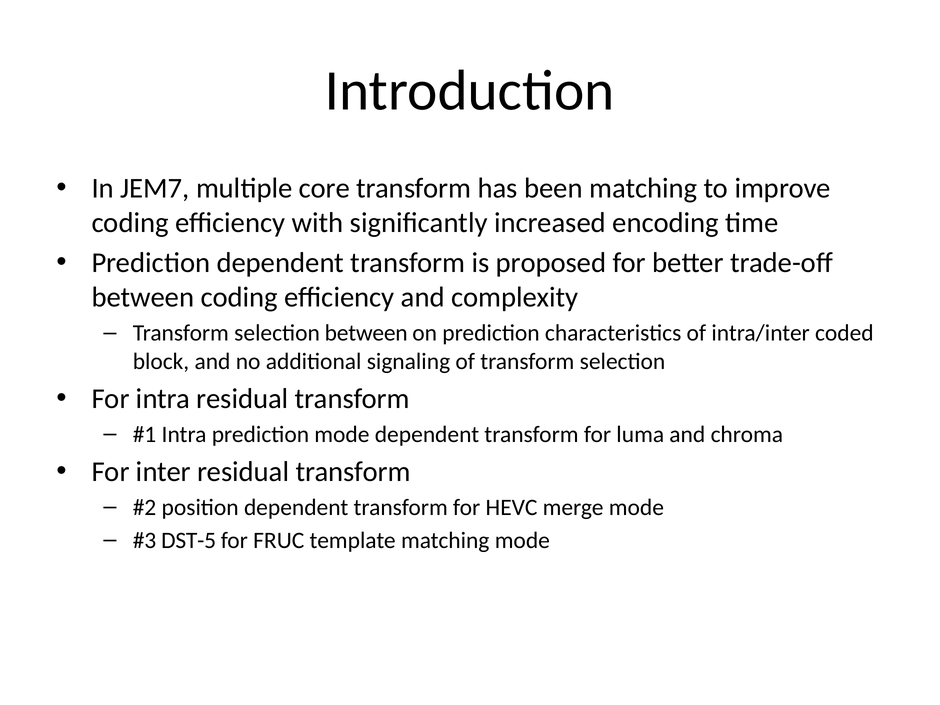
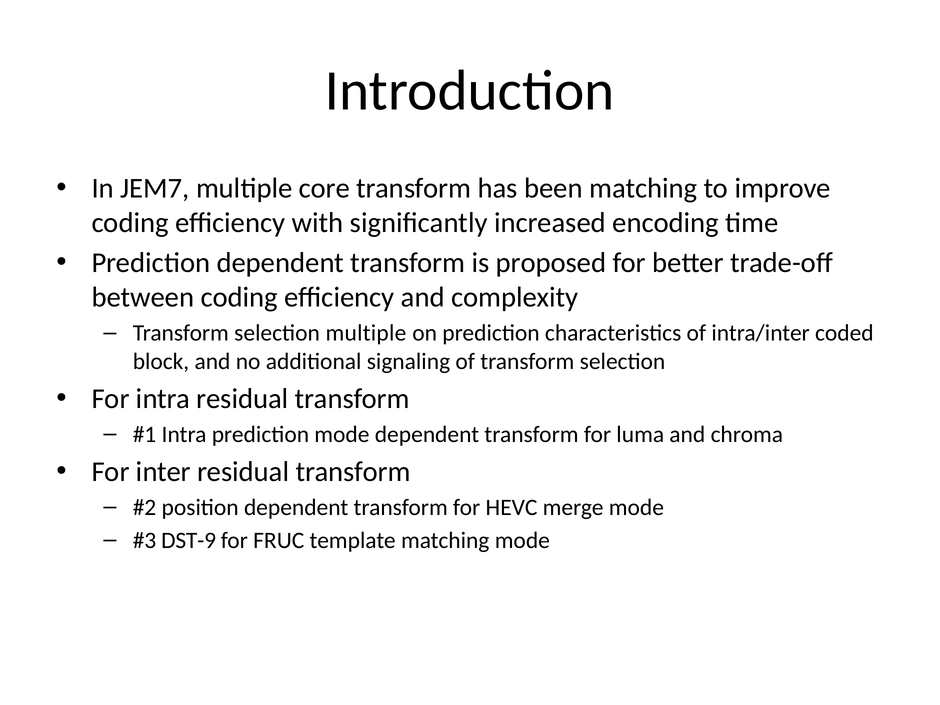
selection between: between -> multiple
DST-5: DST-5 -> DST-9
